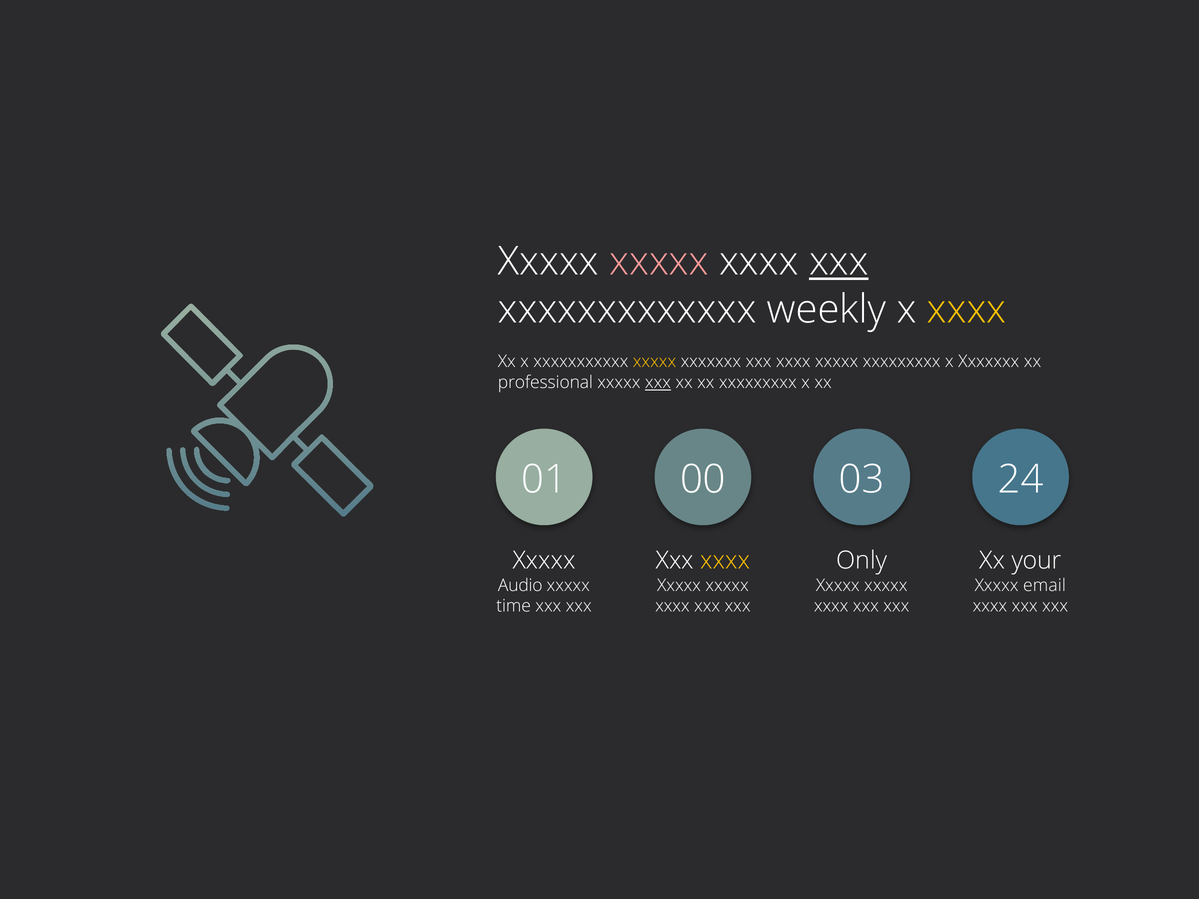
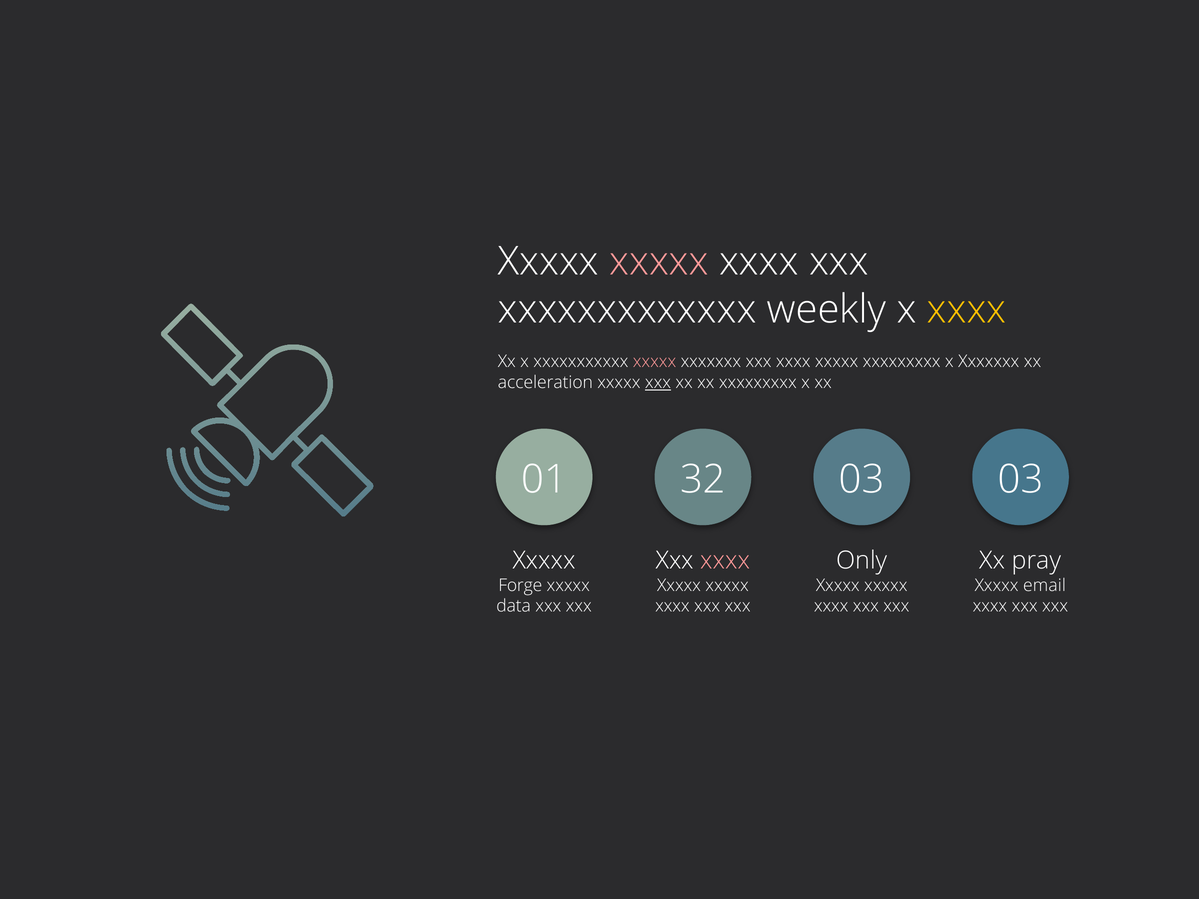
xxx at (839, 262) underline: present -> none
xxxxx at (655, 362) colour: yellow -> pink
professional: professional -> acceleration
00: 00 -> 32
03 24: 24 -> 03
xxxx at (725, 560) colour: yellow -> pink
your: your -> pray
Audio: Audio -> Forge
time: time -> data
